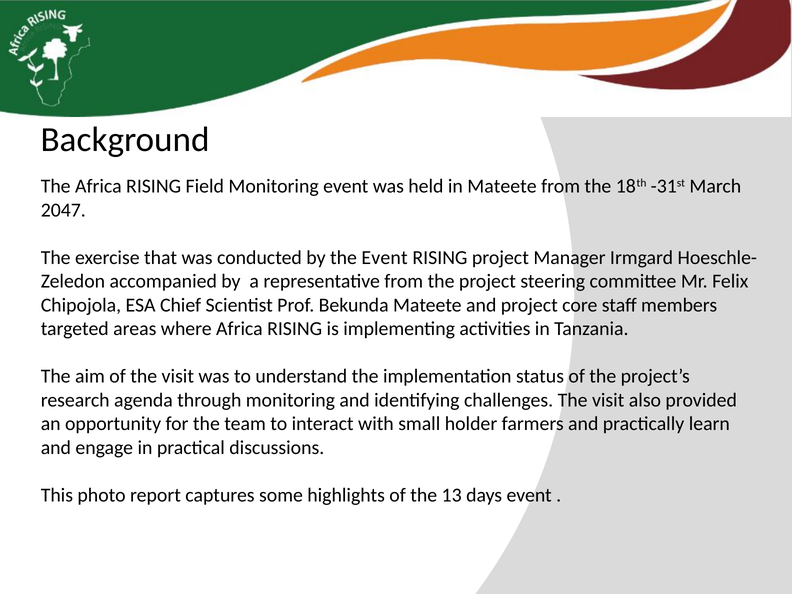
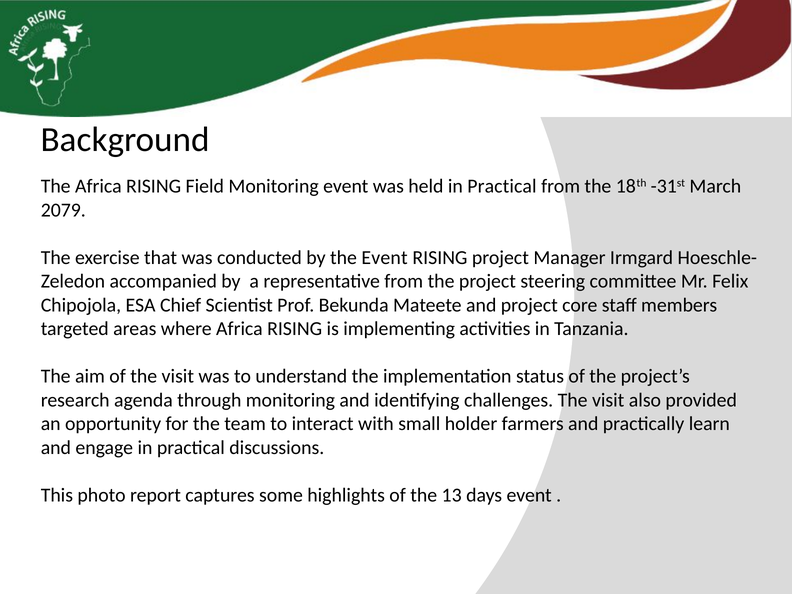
held in Mateete: Mateete -> Practical
2047: 2047 -> 2079
